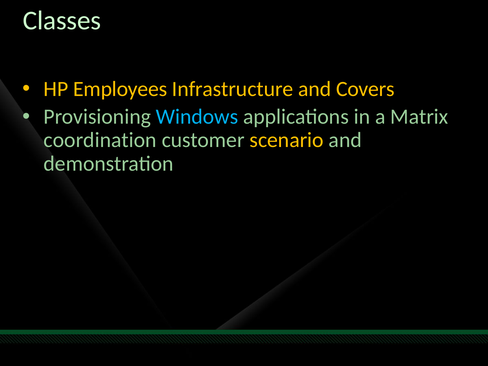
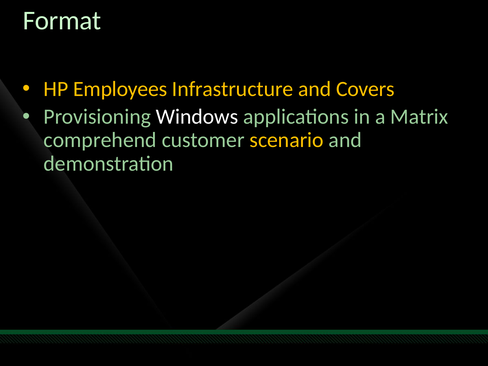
Classes: Classes -> Format
Windows colour: light blue -> white
coordination: coordination -> comprehend
